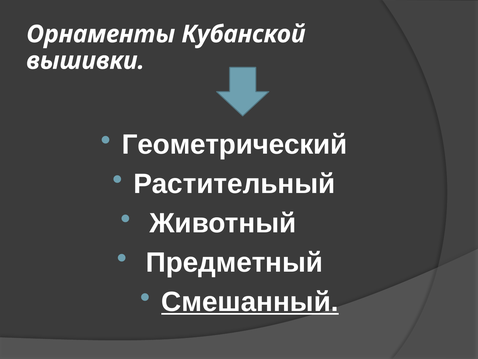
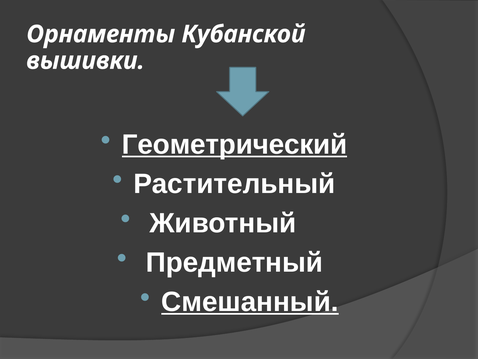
Геометрический underline: none -> present
